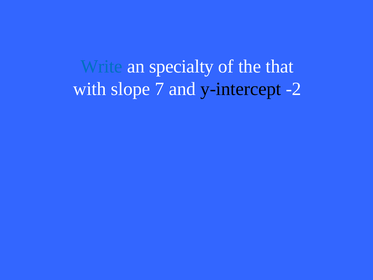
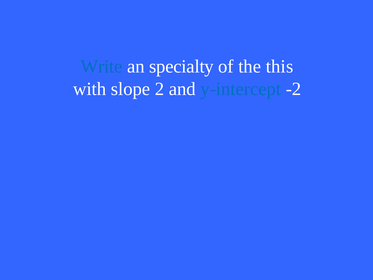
that: that -> this
7: 7 -> 2
y-intercept colour: black -> blue
